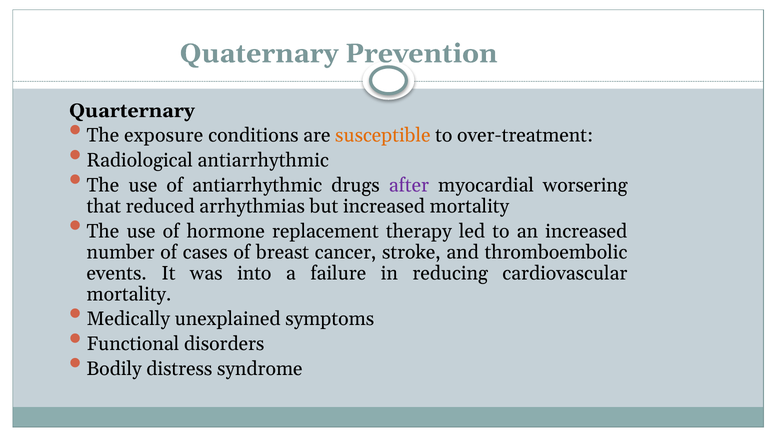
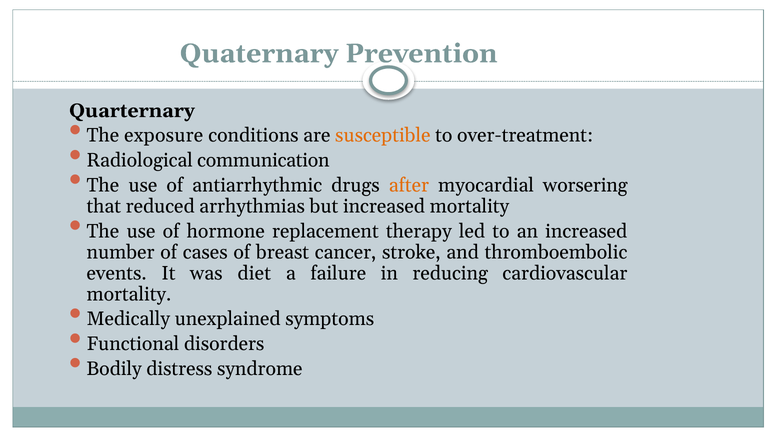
Radiological antiarrhythmic: antiarrhythmic -> communication
after colour: purple -> orange
into: into -> diet
